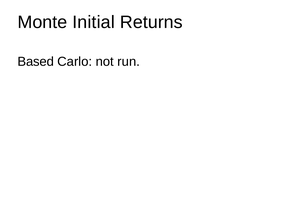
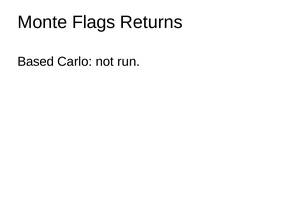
Initial: Initial -> Flags
